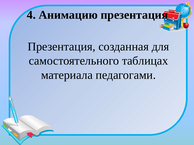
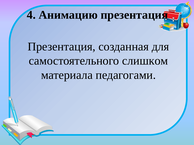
таблицах: таблицах -> слишком
